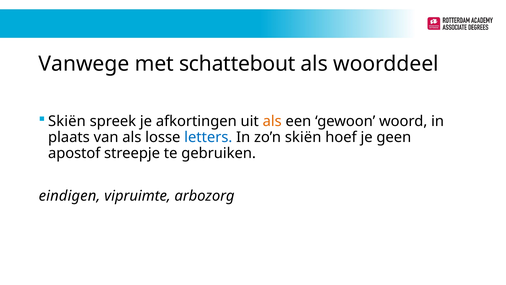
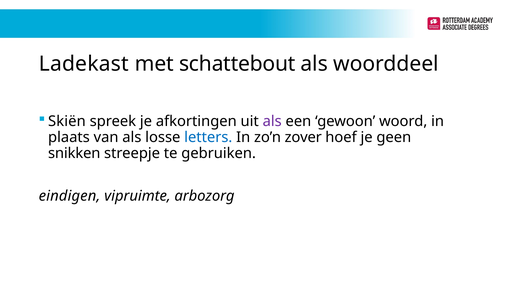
Vanwege: Vanwege -> Ladekast
als at (272, 121) colour: orange -> purple
zo’n skiën: skiën -> zover
apostof: apostof -> snikken
